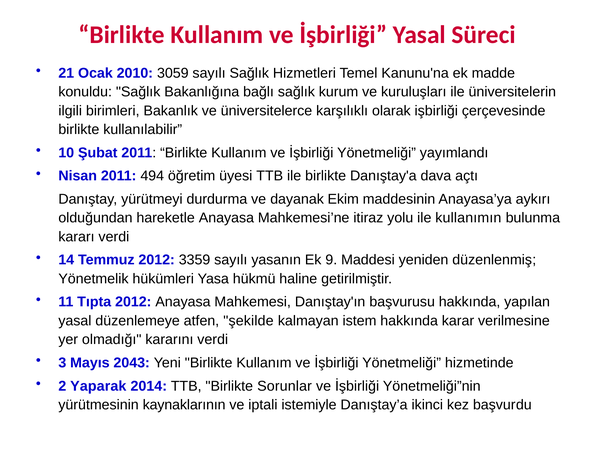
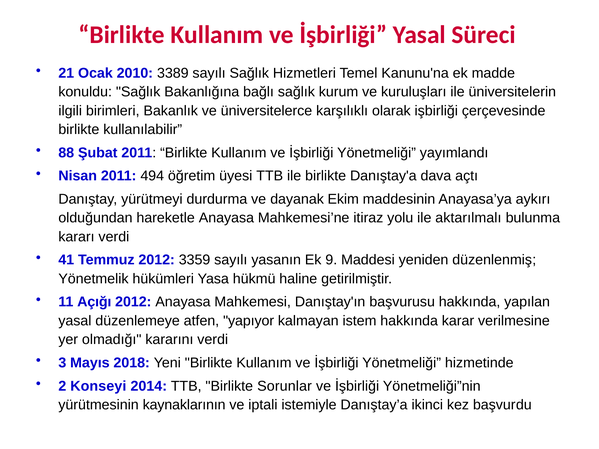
3059: 3059 -> 3389
10: 10 -> 88
kullanımın: kullanımın -> aktarılmalı
14: 14 -> 41
Tıpta: Tıpta -> Açığı
şekilde: şekilde -> yapıyor
2043: 2043 -> 2018
Yaparak: Yaparak -> Konseyi
